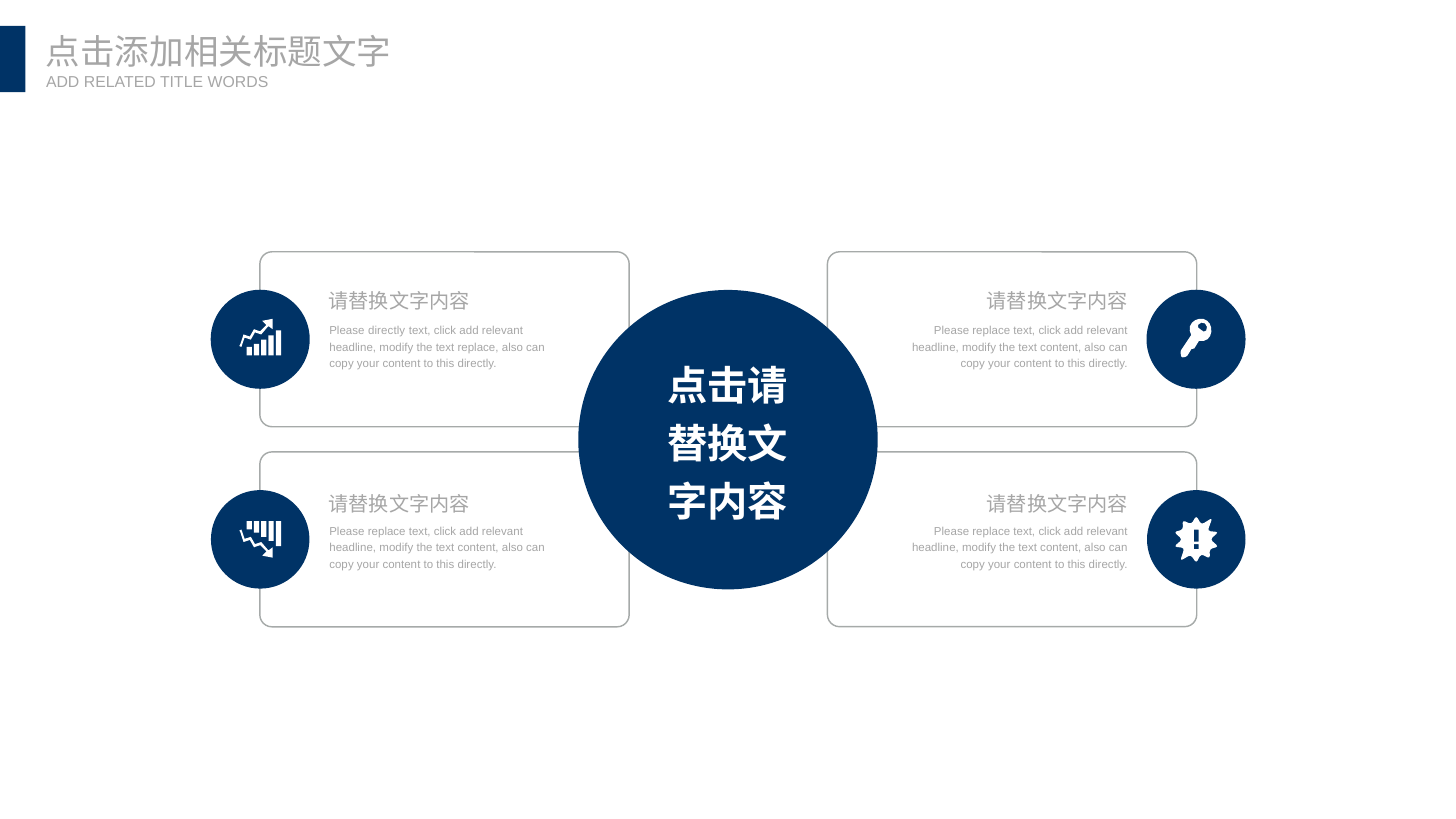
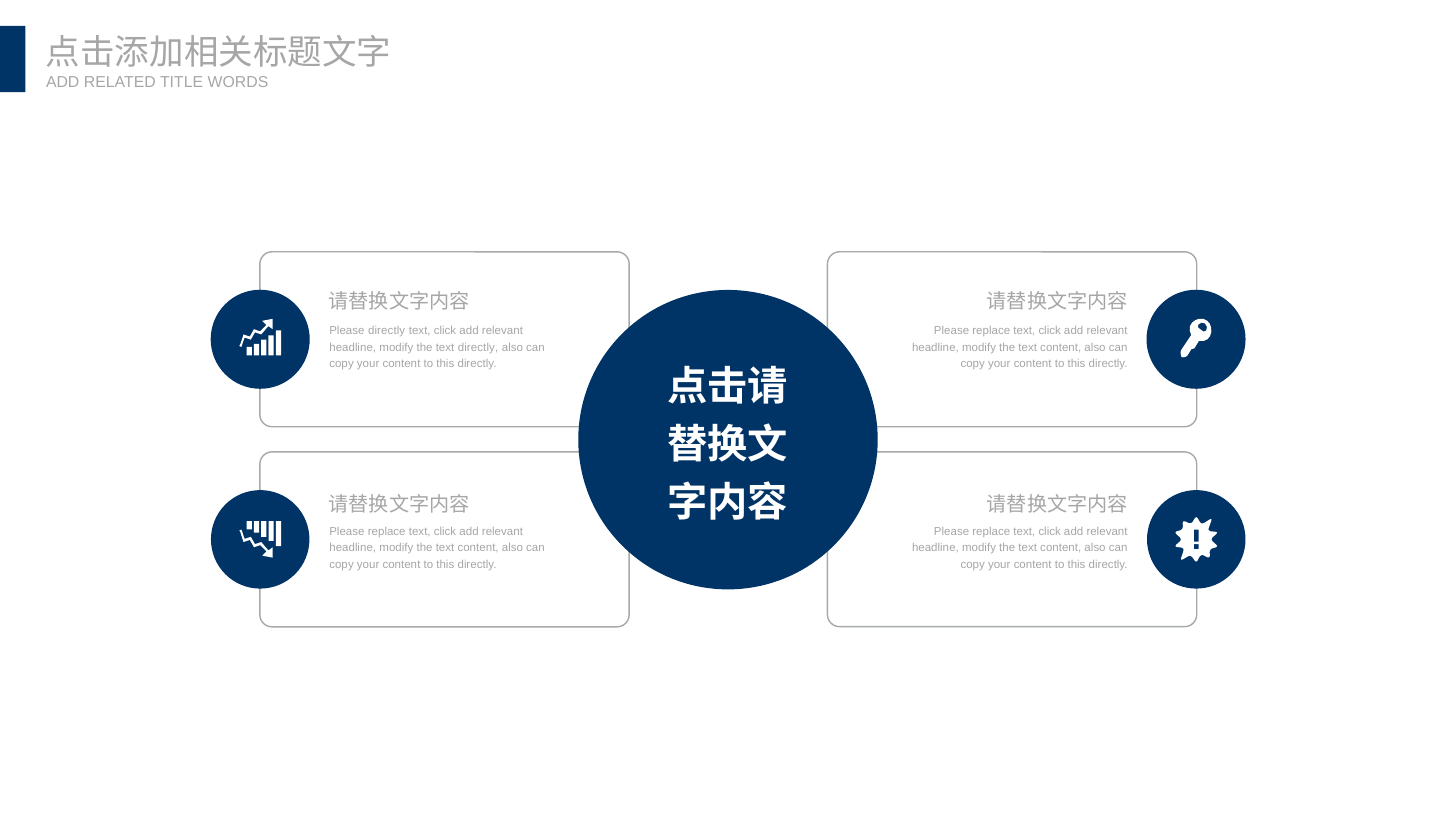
text replace: replace -> directly
